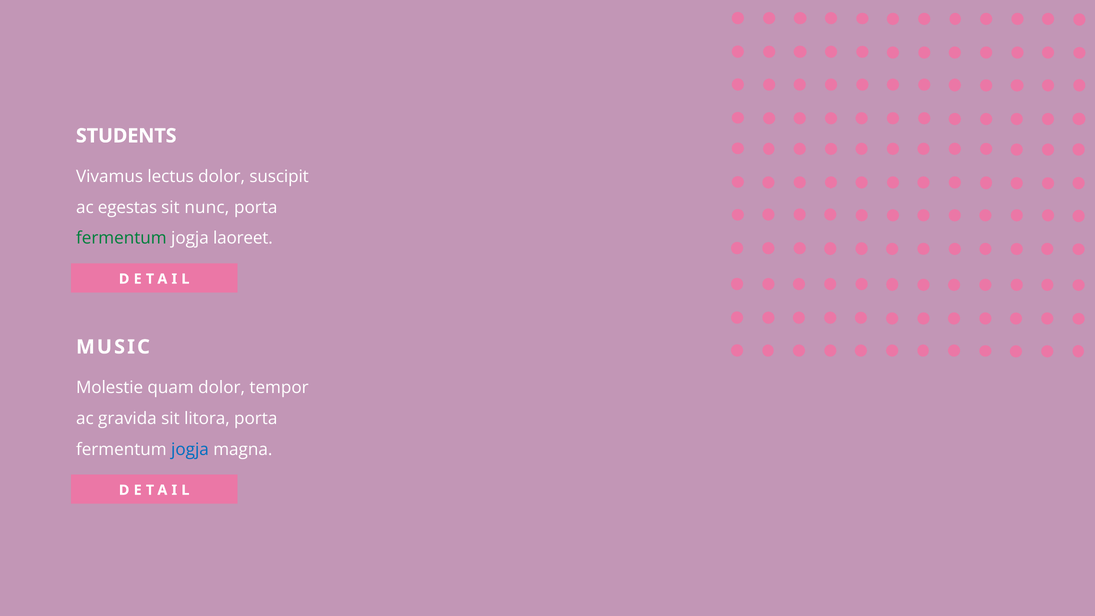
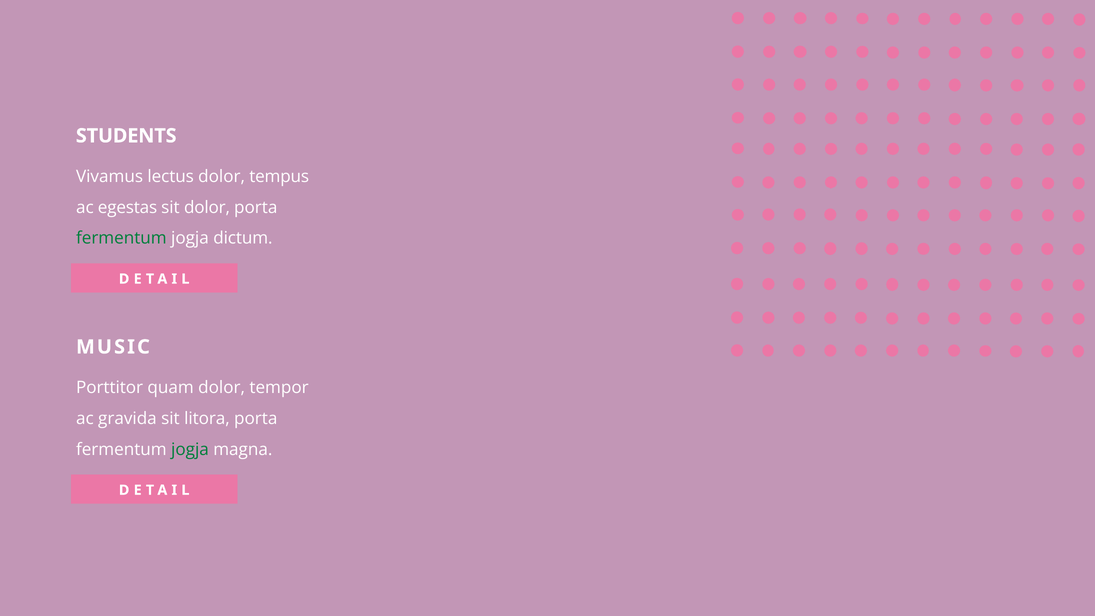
suscipit: suscipit -> tempus
sit nunc: nunc -> dolor
laoreet: laoreet -> dictum
Molestie: Molestie -> Porttitor
jogja at (190, 449) colour: blue -> green
